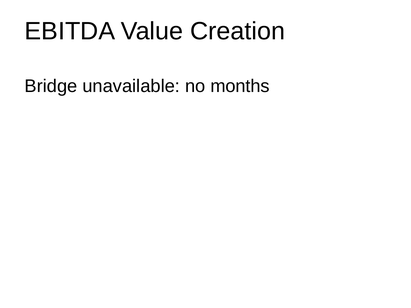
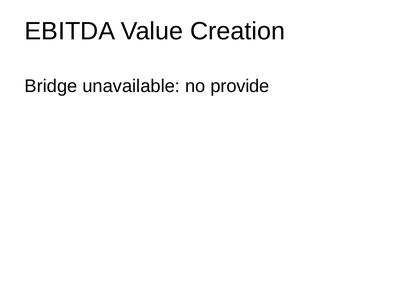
months: months -> provide
